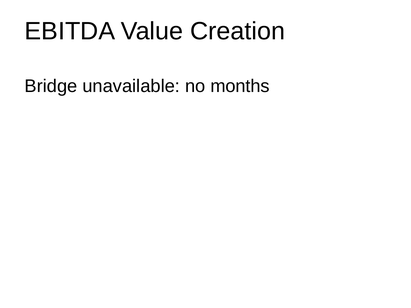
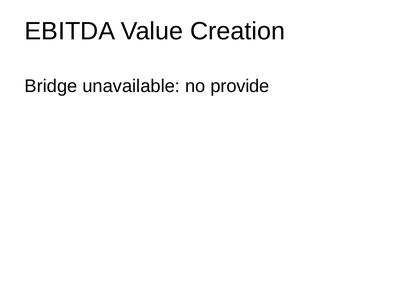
months: months -> provide
